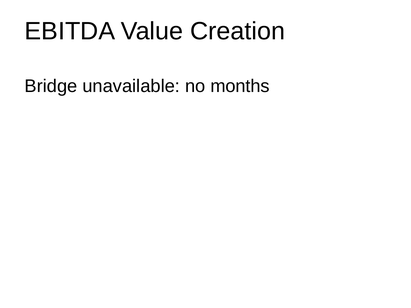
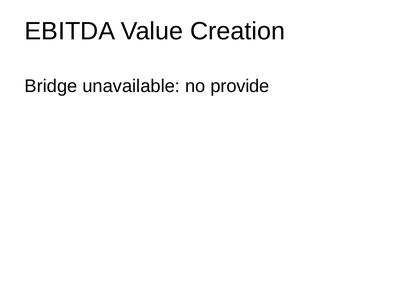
months: months -> provide
